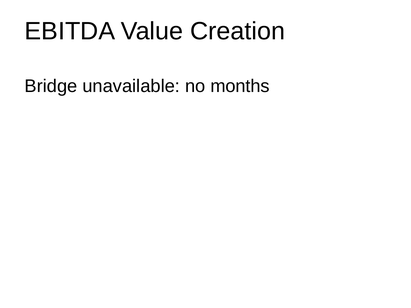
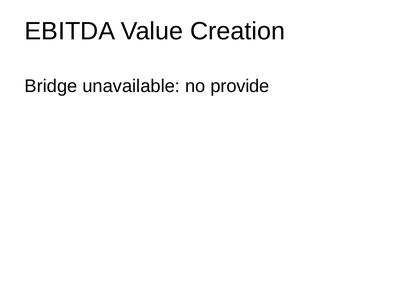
months: months -> provide
